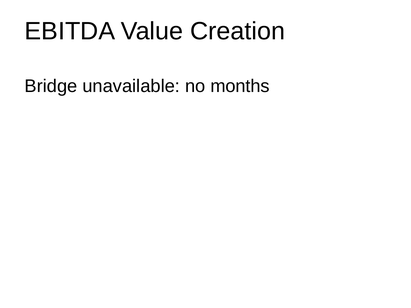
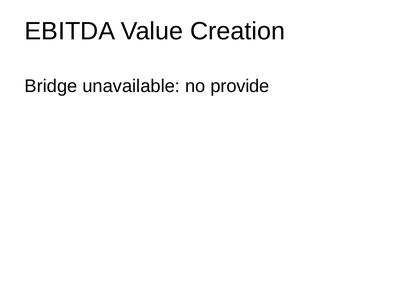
months: months -> provide
